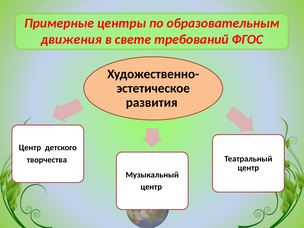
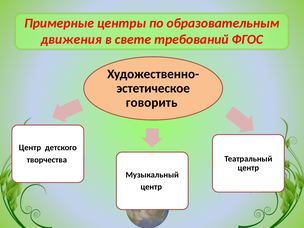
развития: развития -> говорить
